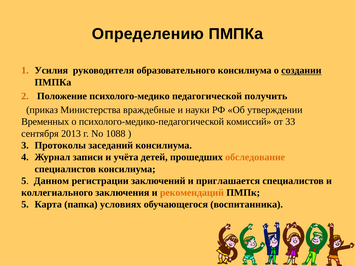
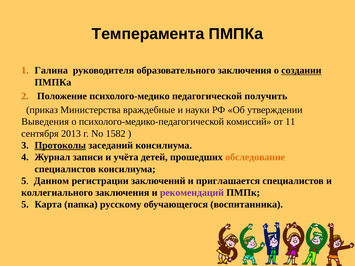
Определению: Определению -> Темперамента
Усилия: Усилия -> Галина
образовательного консилиума: консилиума -> заключения
Временных: Временных -> Выведения
33: 33 -> 11
1088: 1088 -> 1582
Протоколы underline: none -> present
рекомендаций colour: orange -> purple
условиях: условиях -> русскому
